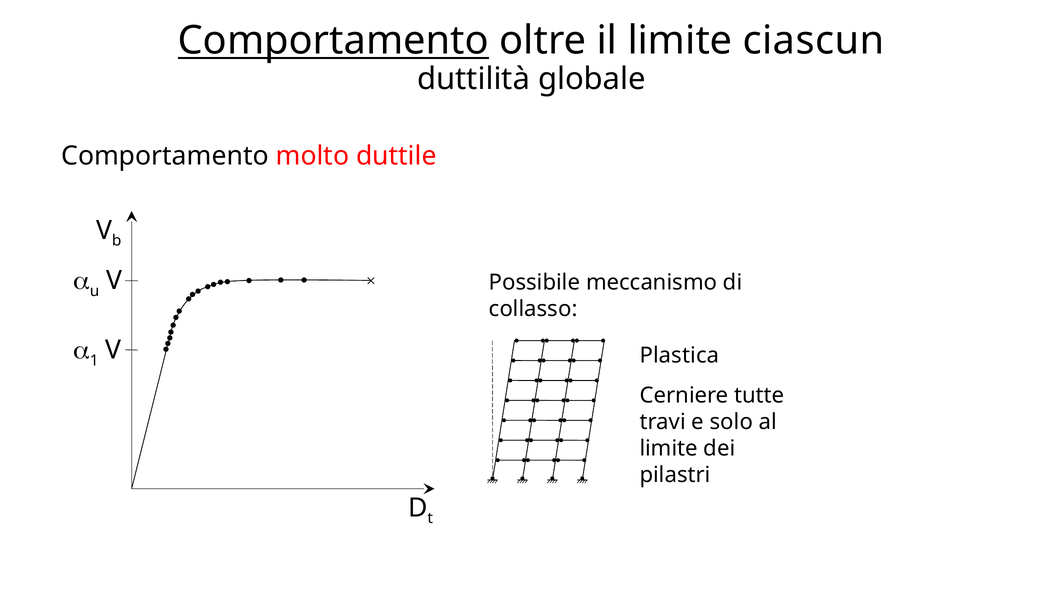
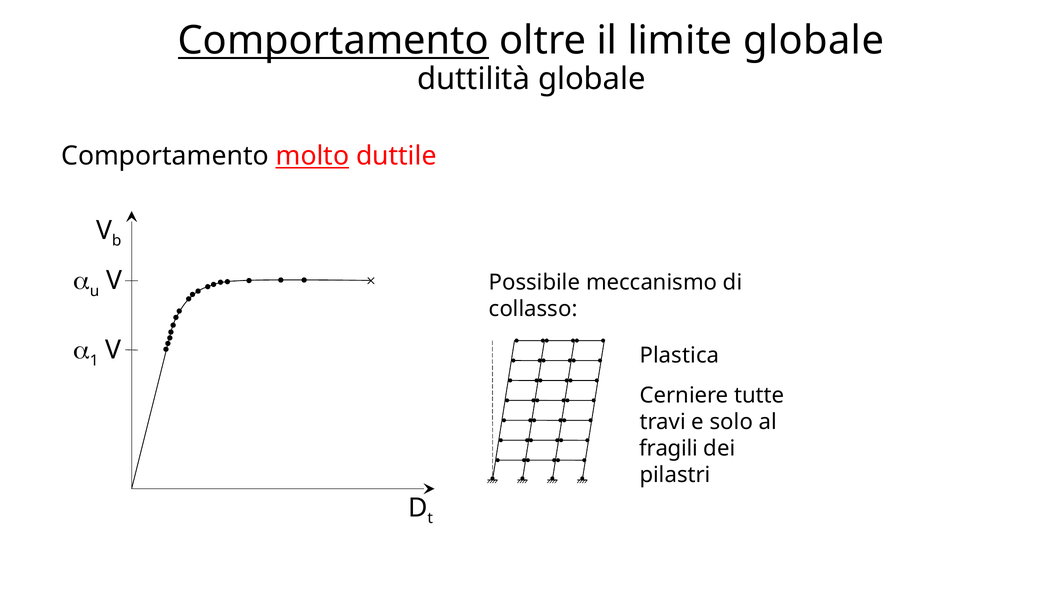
limite ciascun: ciascun -> globale
molto underline: none -> present
limite at (669, 448): limite -> fragili
